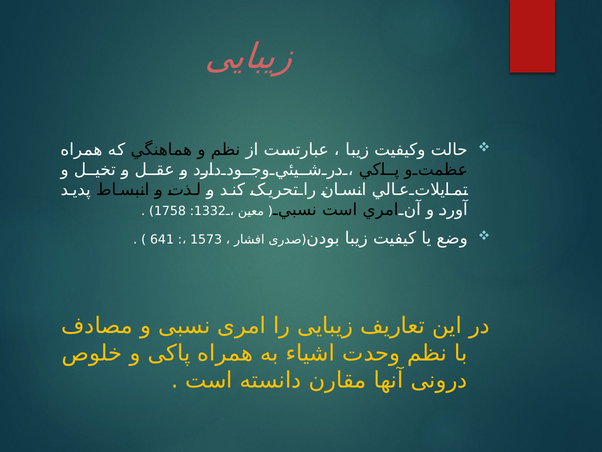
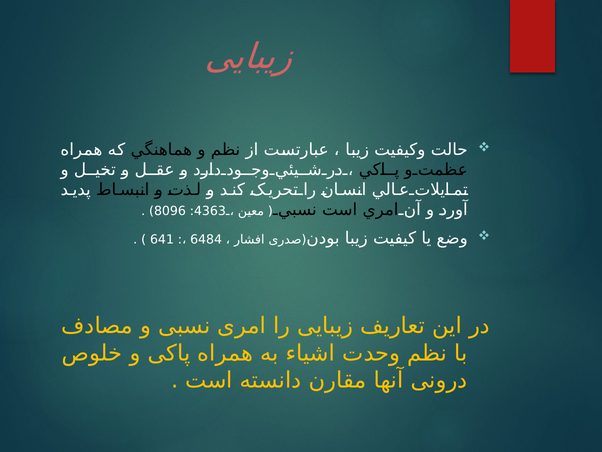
1758: 1758 -> 8096
1332: 1332 -> 4363
1573: 1573 -> 6484
